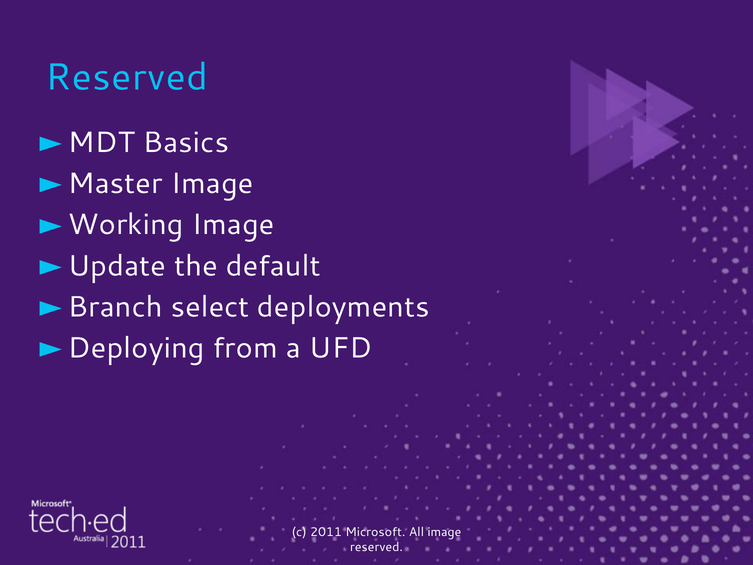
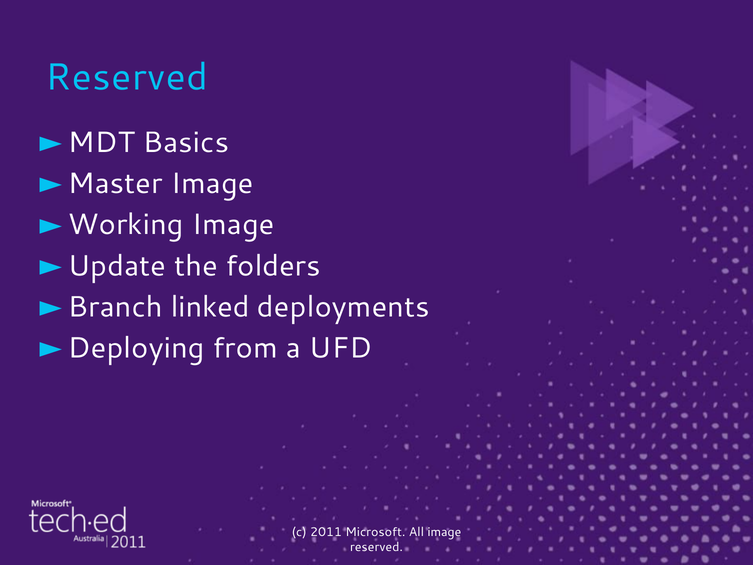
default: default -> folders
select: select -> linked
